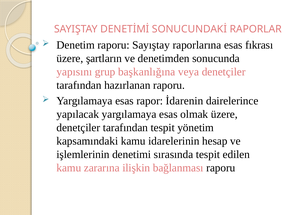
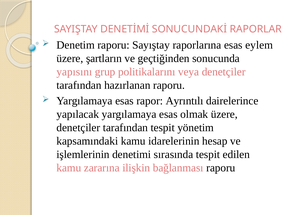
fıkrası: fıkrası -> eylem
denetimden: denetimden -> geçtiğinden
başkanlığına: başkanlığına -> politikalarını
İdarenin: İdarenin -> Ayrıntılı
